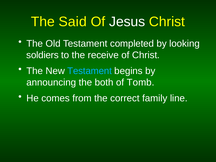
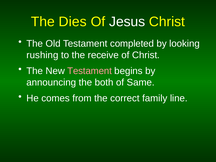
Said: Said -> Dies
soldiers: soldiers -> rushing
Testament at (90, 71) colour: light blue -> pink
Tomb: Tomb -> Same
